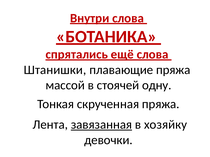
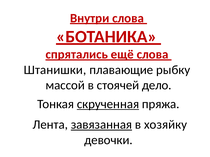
плавающие пряжа: пряжа -> рыбку
одну: одну -> дело
скрученная underline: none -> present
